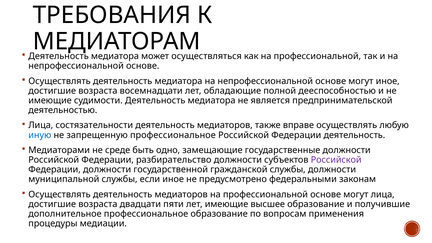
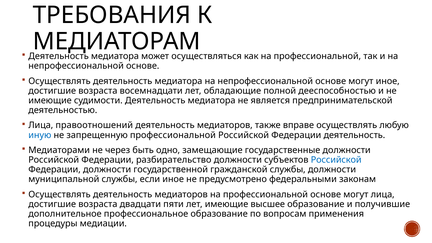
состязательности: состязательности -> правоотношений
запрещенную профессиональное: профессиональное -> профессиональной
среде: среде -> через
Российской at (336, 160) colour: purple -> blue
